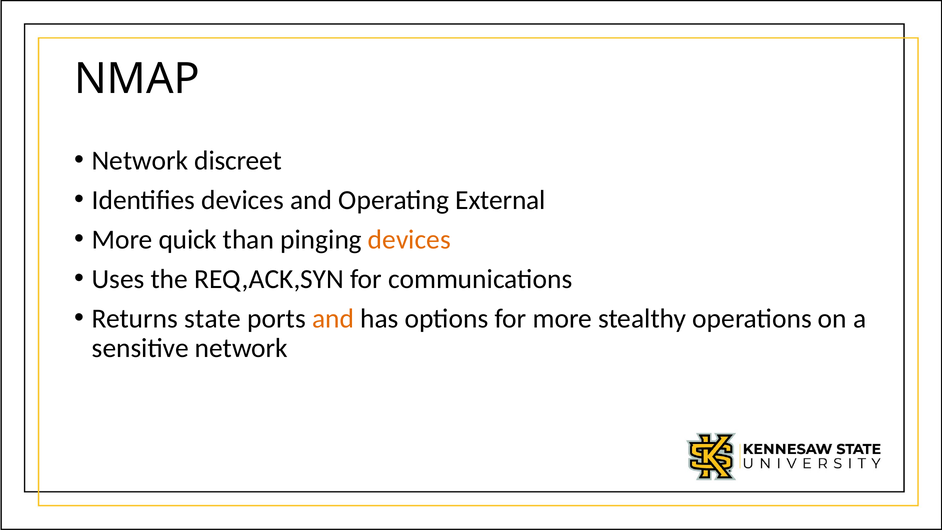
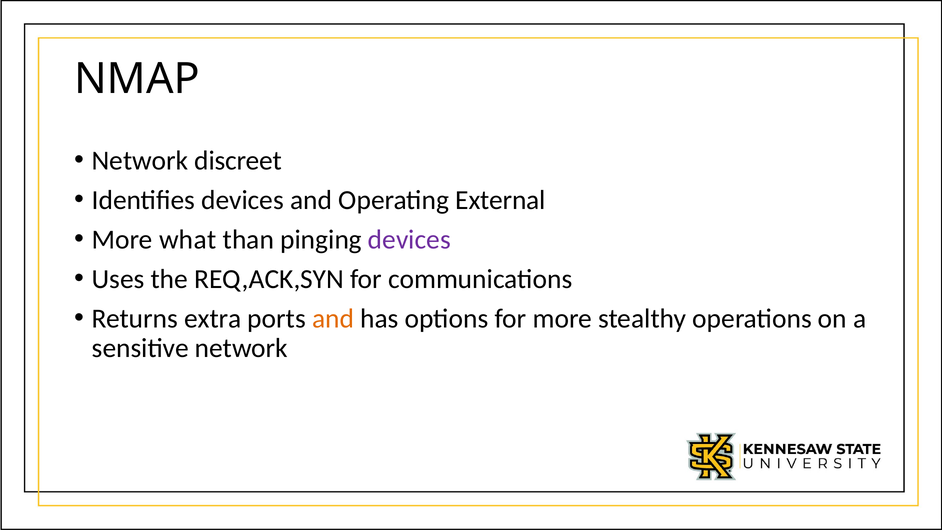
quick: quick -> what
devices at (409, 239) colour: orange -> purple
state: state -> extra
